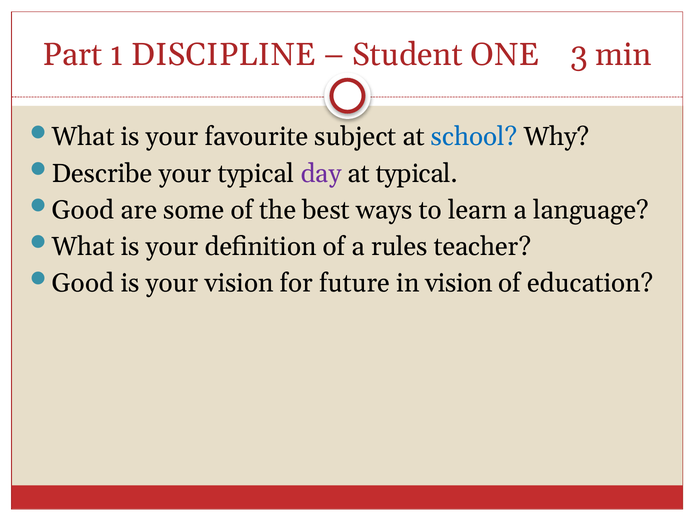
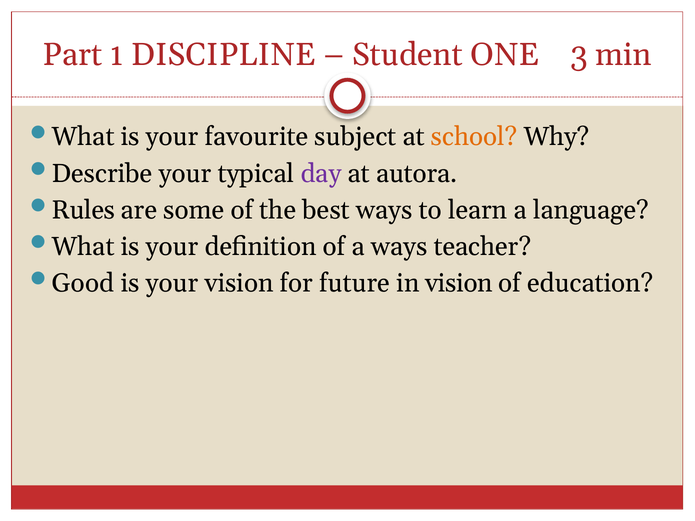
school colour: blue -> orange
at typical: typical -> autora
Good at (83, 210): Good -> Rules
a rules: rules -> ways
